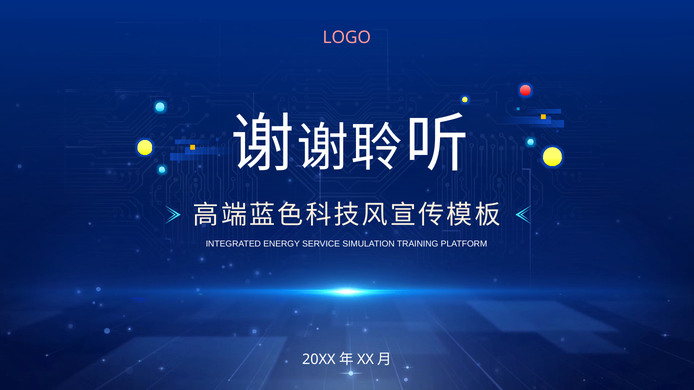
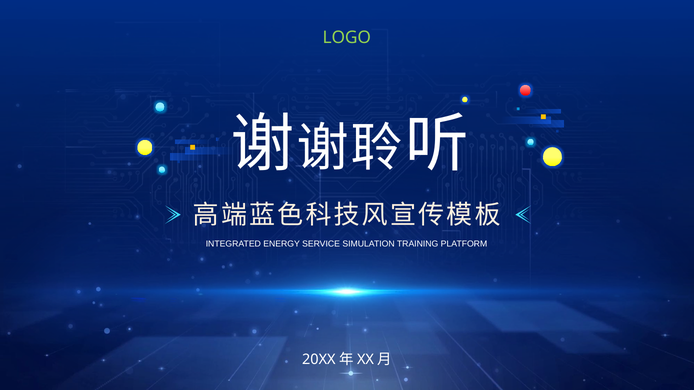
LOGO colour: pink -> light green
